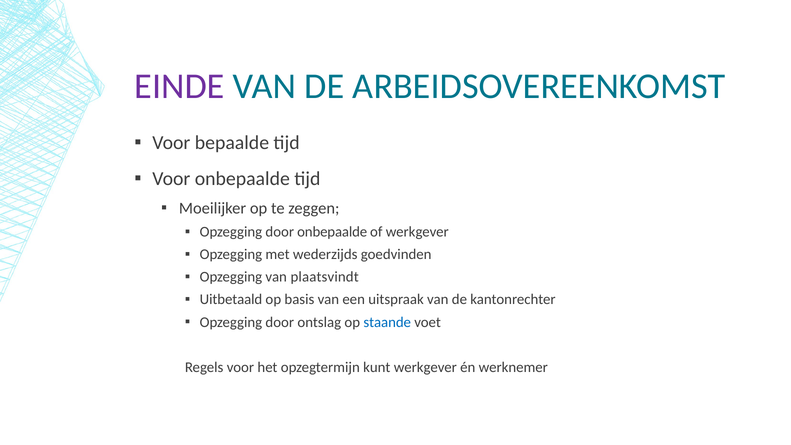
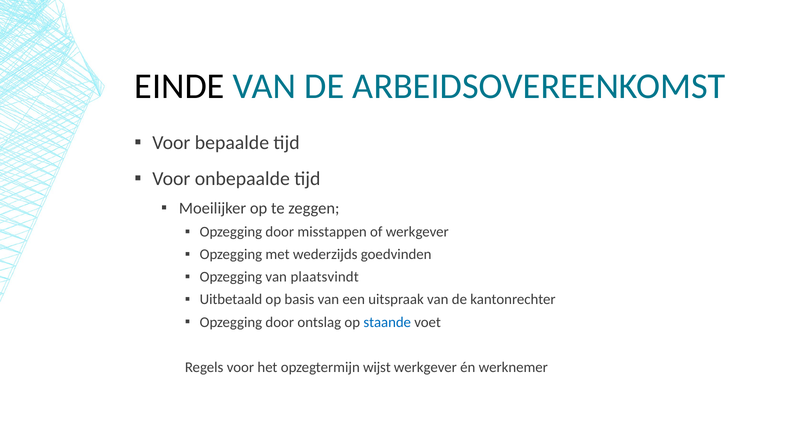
EINDE colour: purple -> black
door onbepaalde: onbepaalde -> misstappen
kunt: kunt -> wijst
